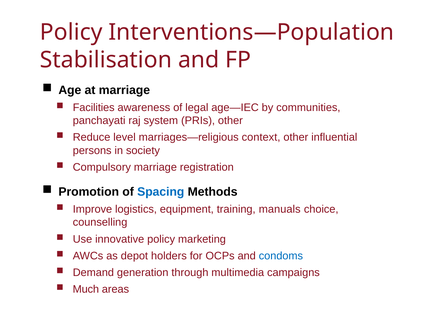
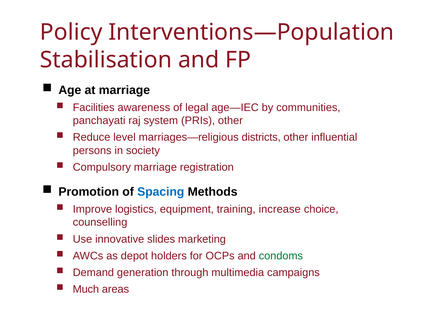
context: context -> districts
manuals: manuals -> increase
innovative policy: policy -> slides
condoms colour: blue -> green
